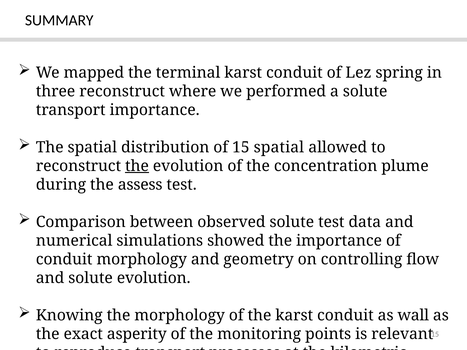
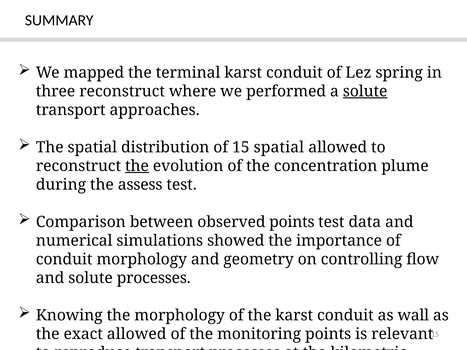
solute at (365, 91) underline: none -> present
transport importance: importance -> approaches
observed solute: solute -> points
solute evolution: evolution -> processes
exact asperity: asperity -> allowed
